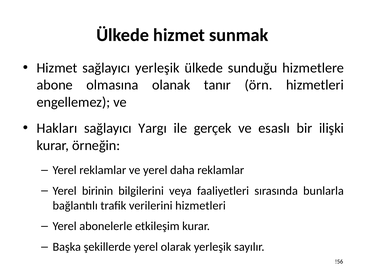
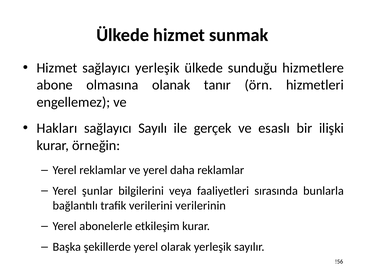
Yargı: Yargı -> Sayılı
birinin: birinin -> şunlar
verilerini hizmetleri: hizmetleri -> verilerinin
